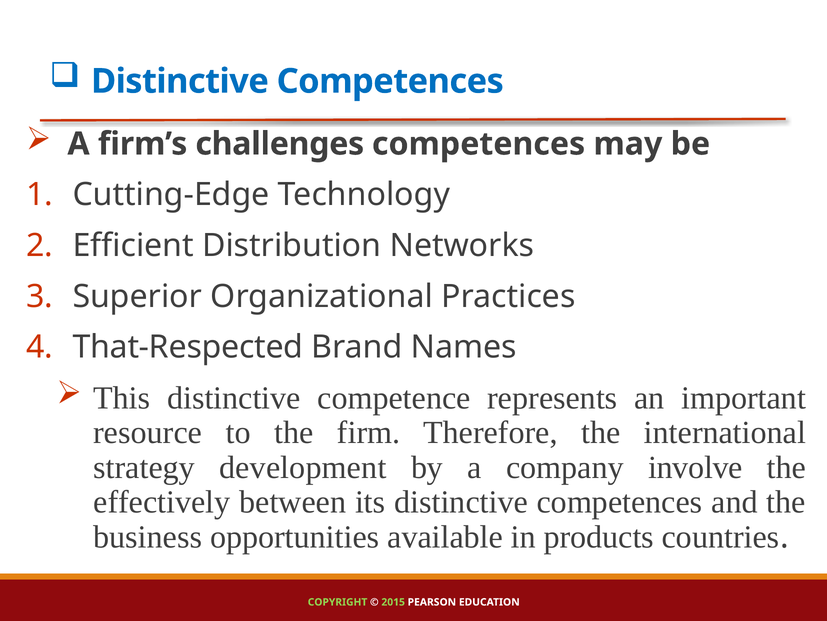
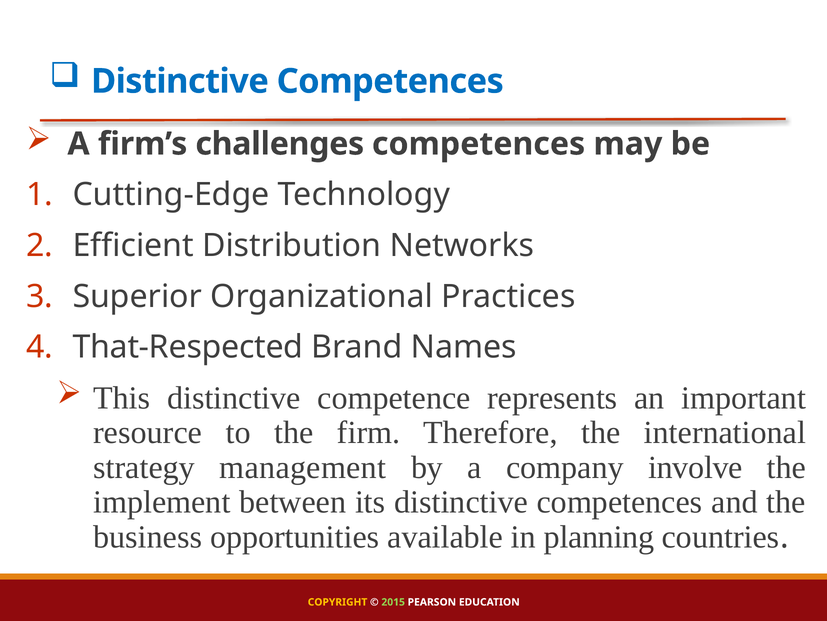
development: development -> management
effectively: effectively -> implement
products: products -> planning
COPYRIGHT colour: light green -> yellow
